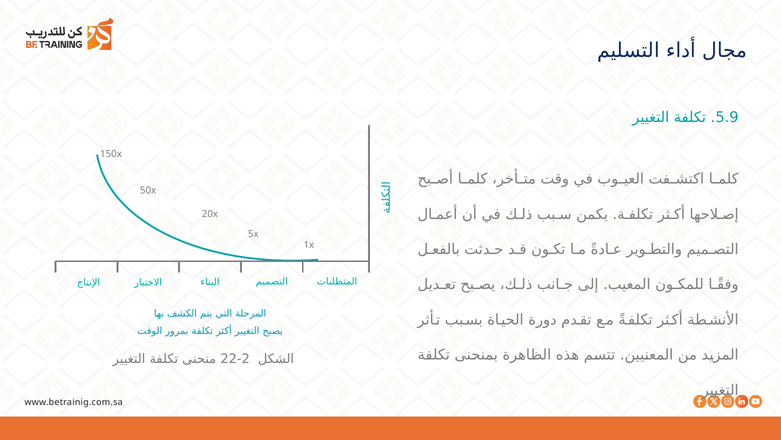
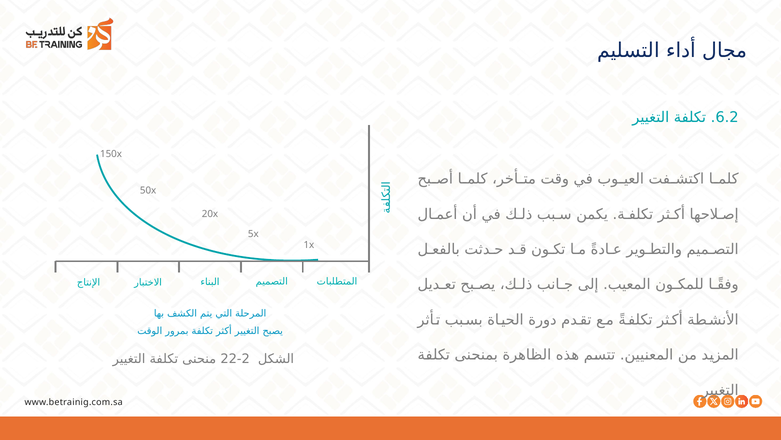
5.9: 5.9 -> 6.2
